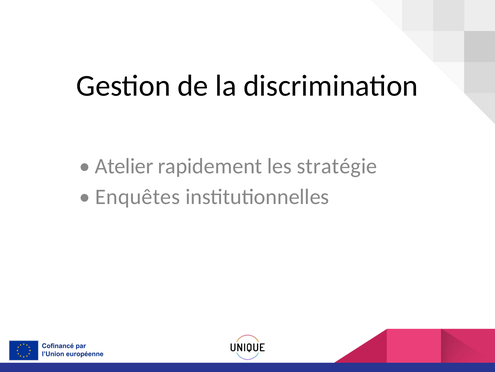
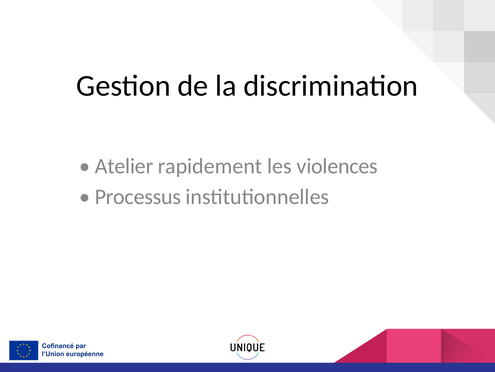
stratégie: stratégie -> violences
Enquêtes: Enquêtes -> Processus
